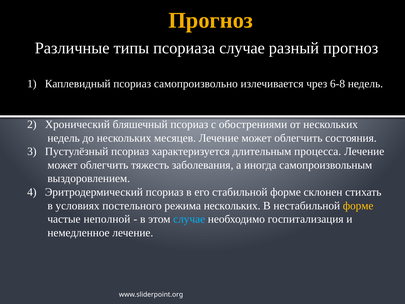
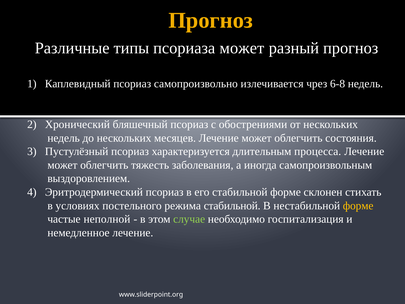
псориаза случае: случае -> может
режима нескольких: нескольких -> стабильной
случае at (189, 219) colour: light blue -> light green
